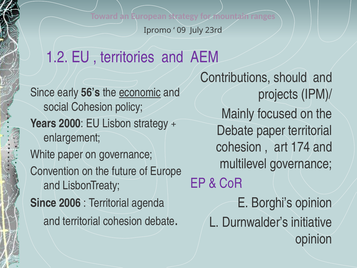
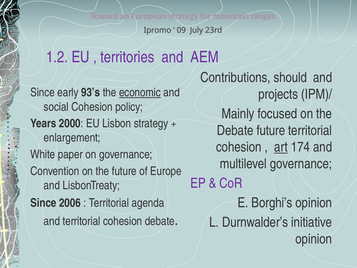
56’s: 56’s -> 93’s
Debate paper: paper -> future
art underline: none -> present
